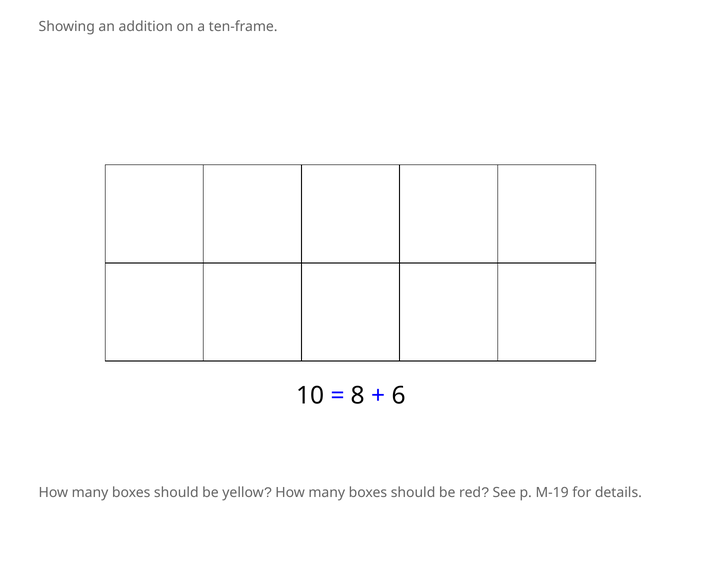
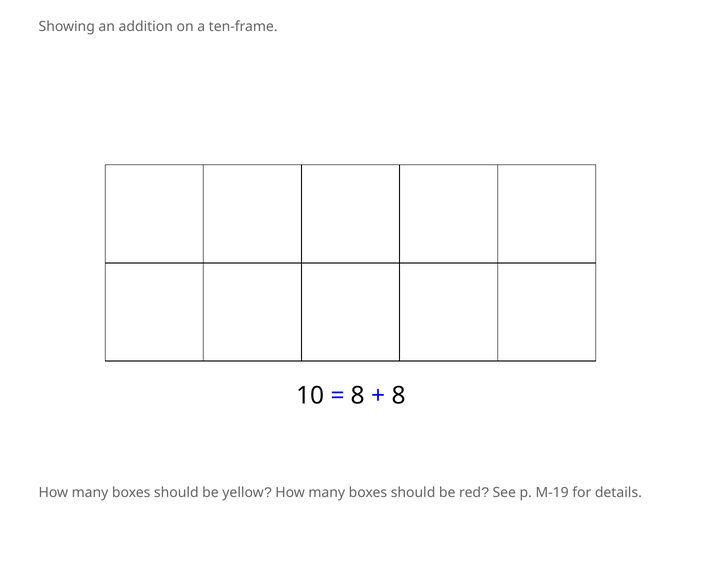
6 at (399, 395): 6 -> 8
